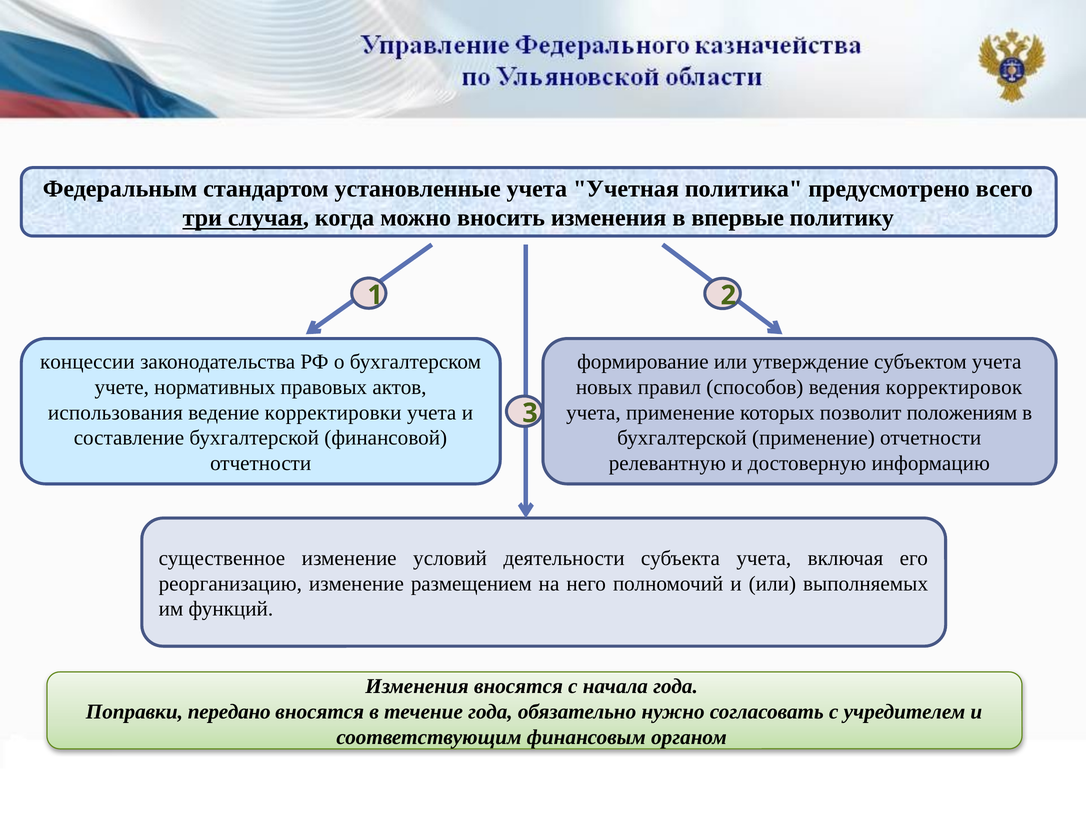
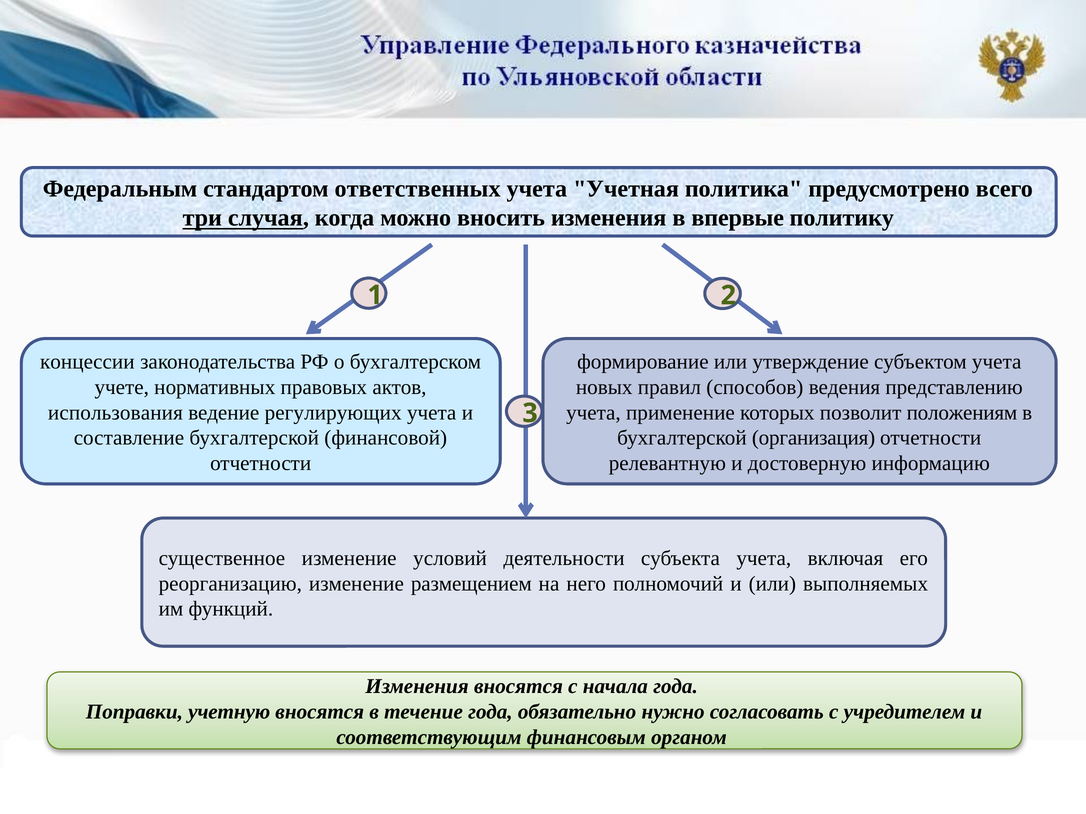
установленные: установленные -> ответственных
корректировок: корректировок -> представлению
корректировки: корректировки -> регулирующих
бухгалтерской применение: применение -> организация
передано: передано -> учетную
